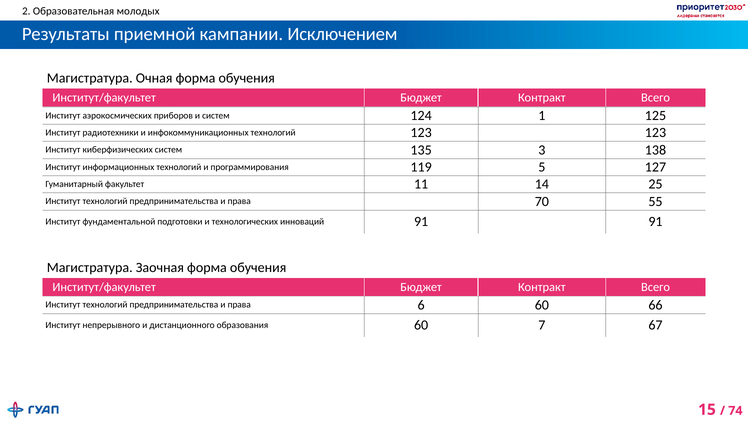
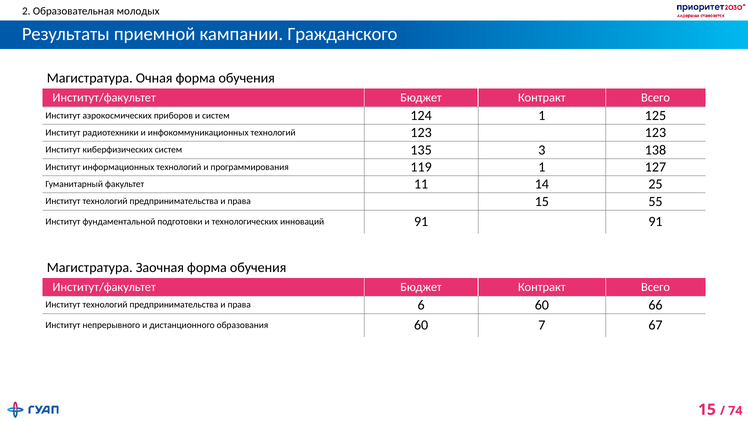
Исключением: Исключением -> Гражданского
119 5: 5 -> 1
права 70: 70 -> 15
